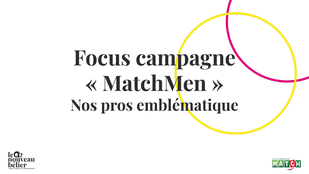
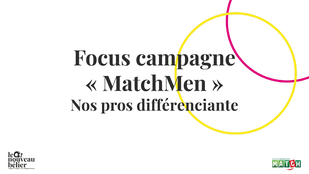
emblématique: emblématique -> différenciante
